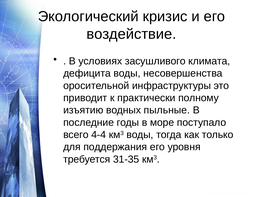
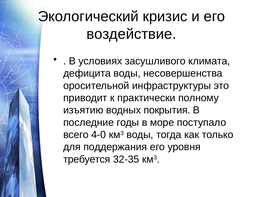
пыльные: пыльные -> покрытия
4-4: 4-4 -> 4-0
31-35: 31-35 -> 32-35
